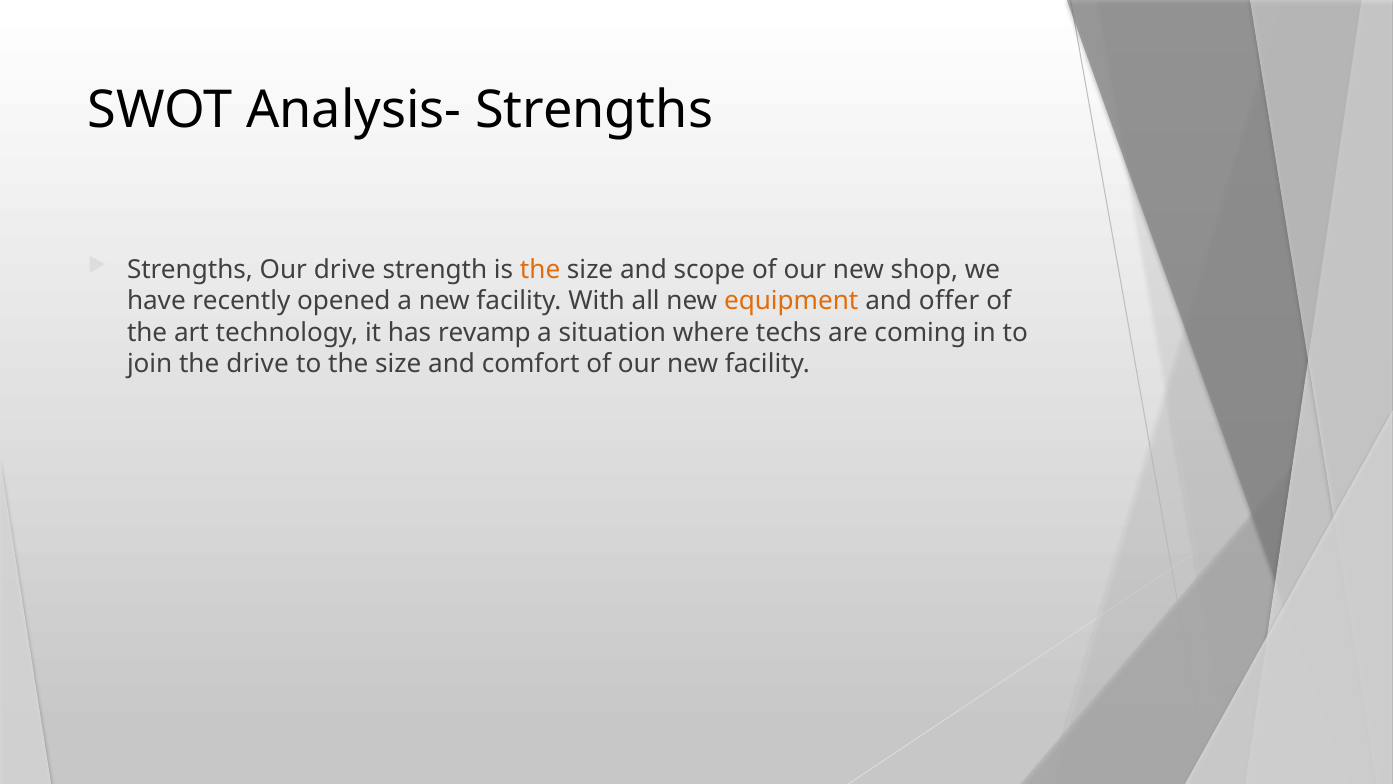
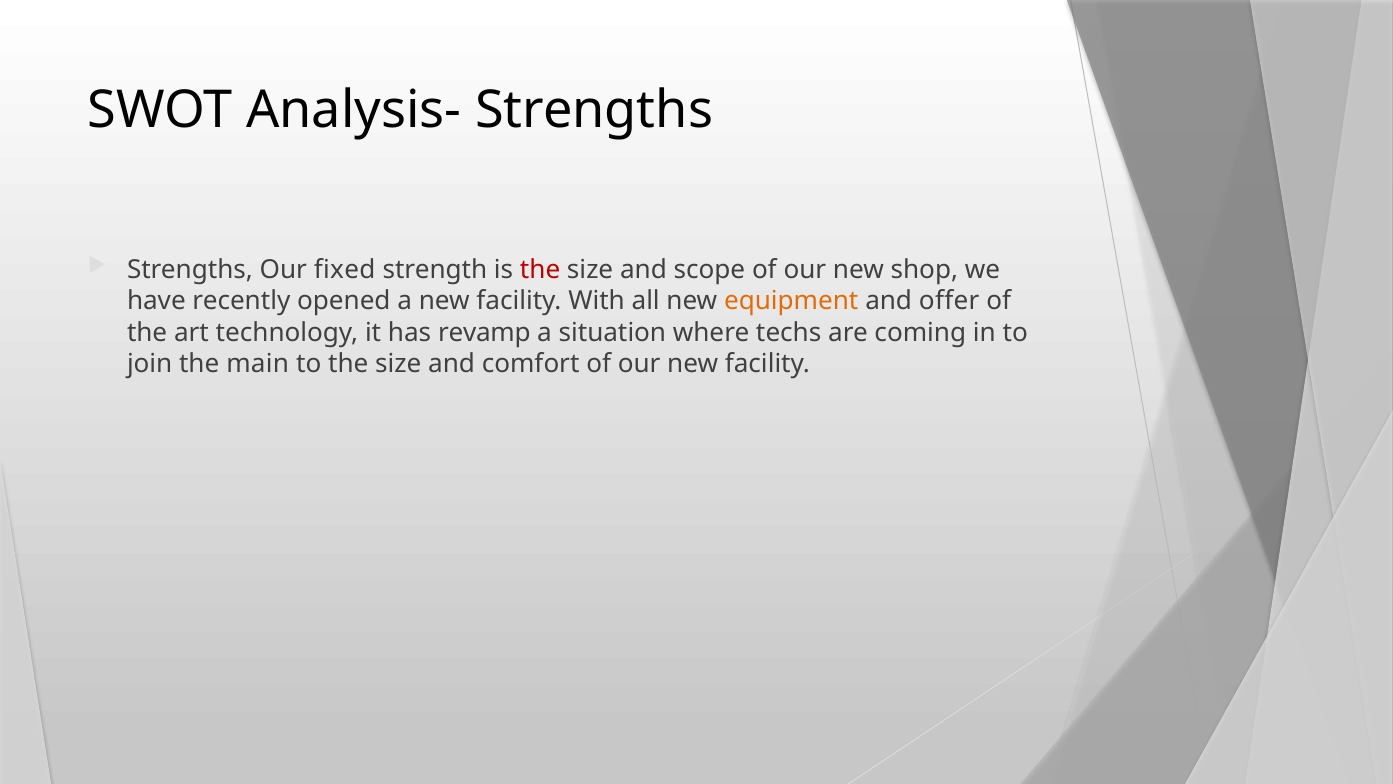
Our drive: drive -> fixed
the at (540, 270) colour: orange -> red
the drive: drive -> main
